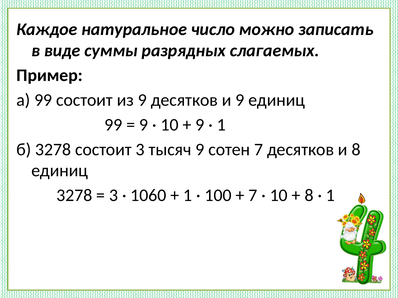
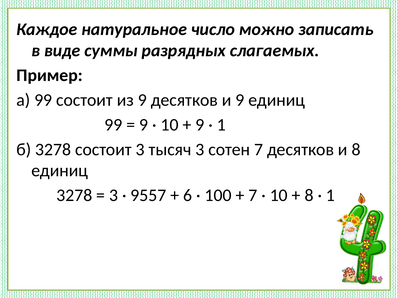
тысяч 9: 9 -> 3
1060: 1060 -> 9557
1 at (188, 196): 1 -> 6
